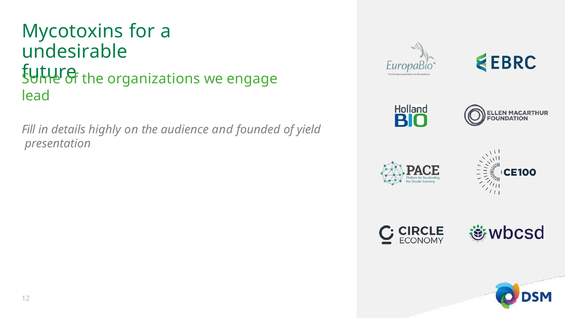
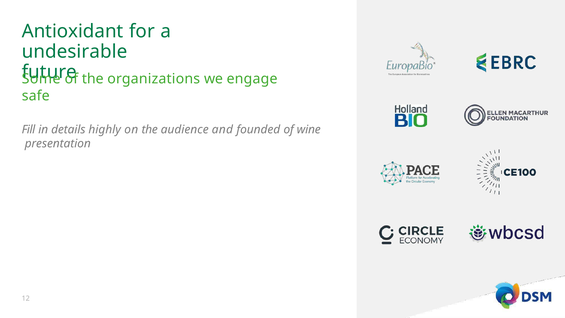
Mycotoxins: Mycotoxins -> Antioxidant
lead: lead -> safe
yield: yield -> wine
